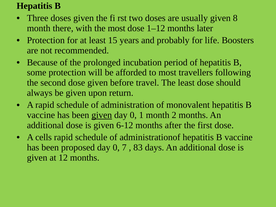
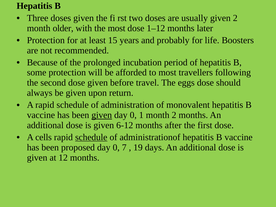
given 8: 8 -> 2
there: there -> older
The least: least -> eggs
schedule at (91, 137) underline: none -> present
83: 83 -> 19
